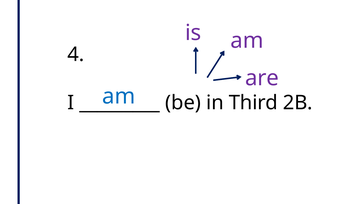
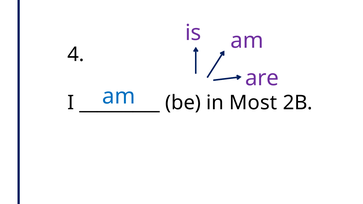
Third: Third -> Most
